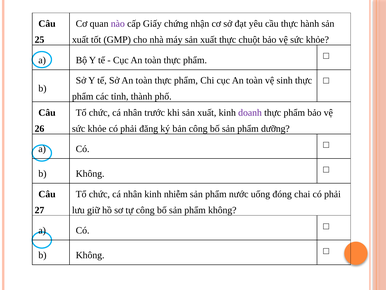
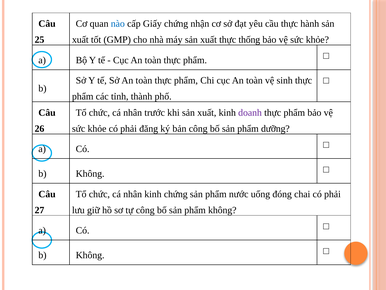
nào colour: purple -> blue
chuột: chuột -> thống
kinh nhiễm: nhiễm -> chứng
